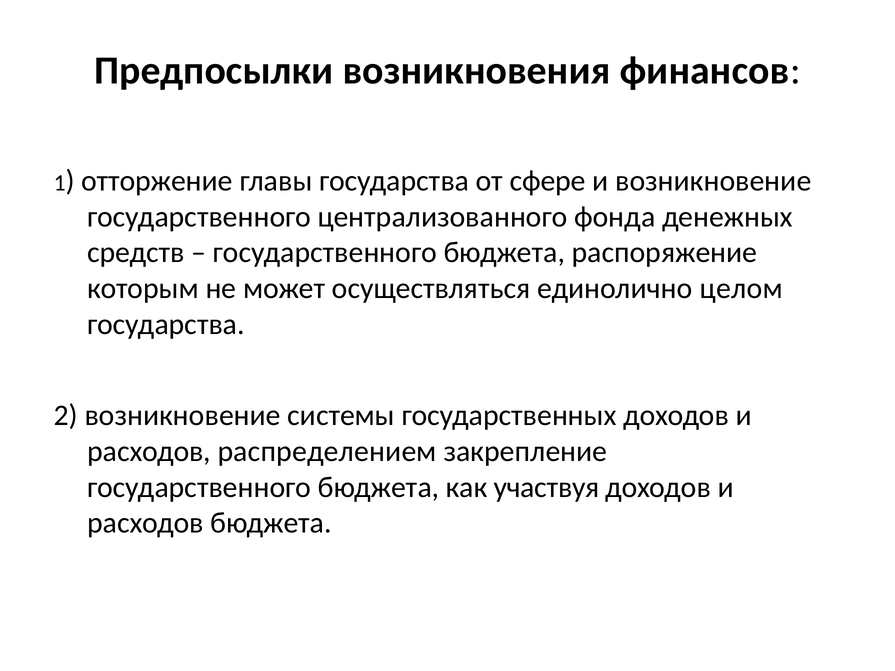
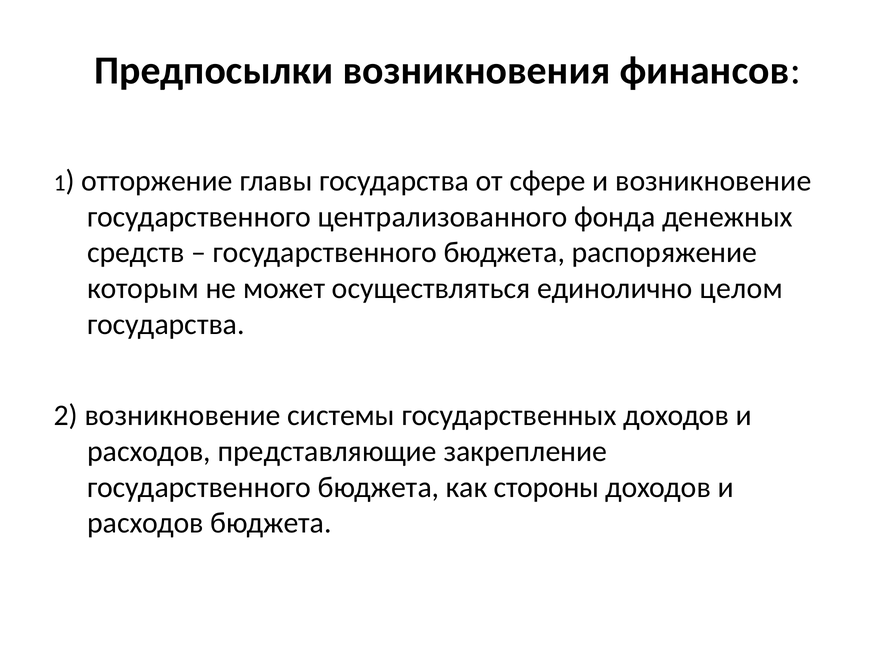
распределением: распределением -> представляющие
участвуя: участвуя -> стороны
